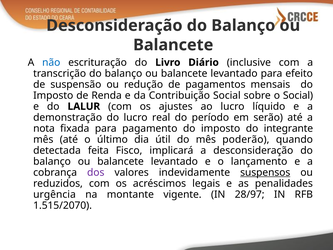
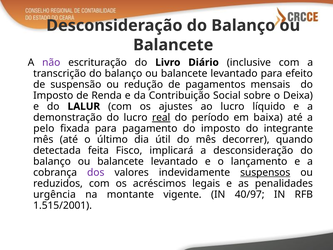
não colour: blue -> purple
o Social: Social -> Deixa
real underline: none -> present
serão: serão -> baixa
nota: nota -> pelo
poderão: poderão -> decorrer
28/97: 28/97 -> 40/97
1.515/2070: 1.515/2070 -> 1.515/2001
